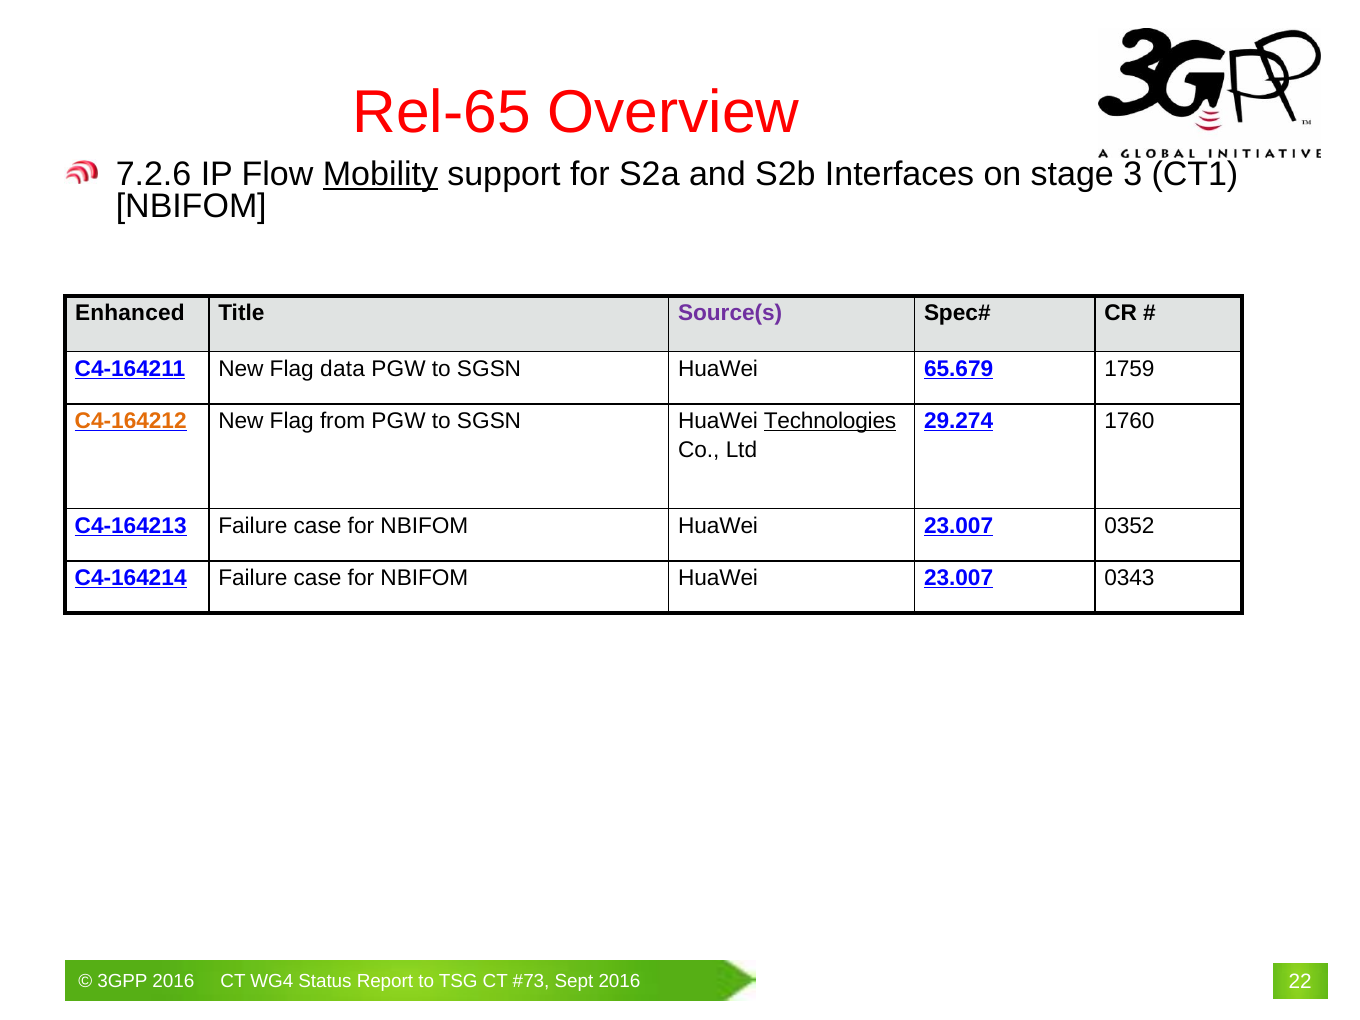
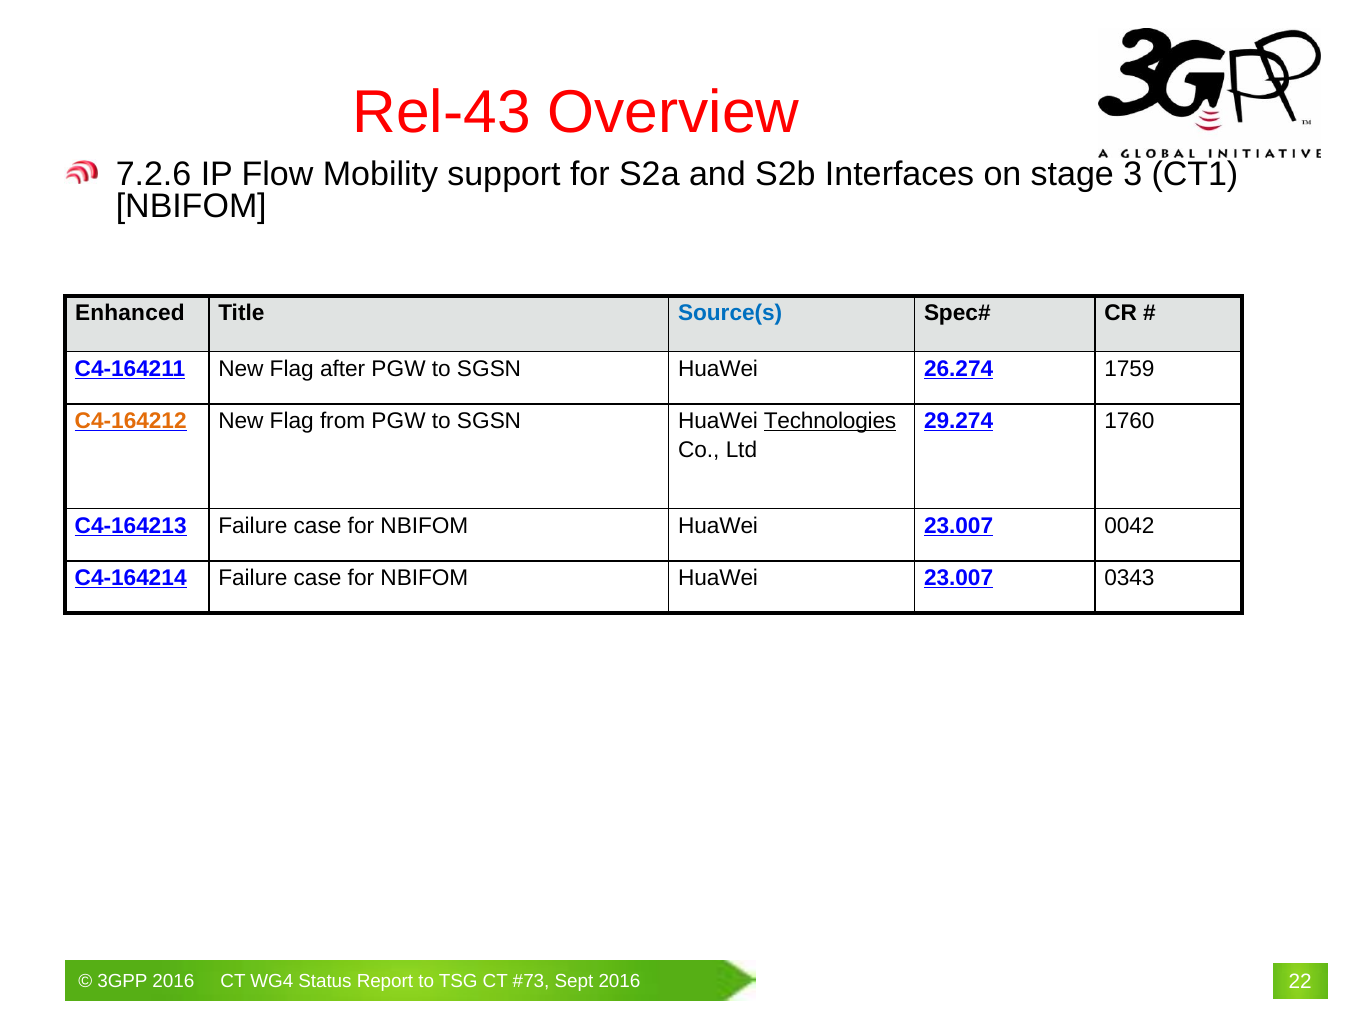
Rel-65: Rel-65 -> Rel-43
Mobility underline: present -> none
Source(s colour: purple -> blue
data: data -> after
65.679: 65.679 -> 26.274
0352: 0352 -> 0042
